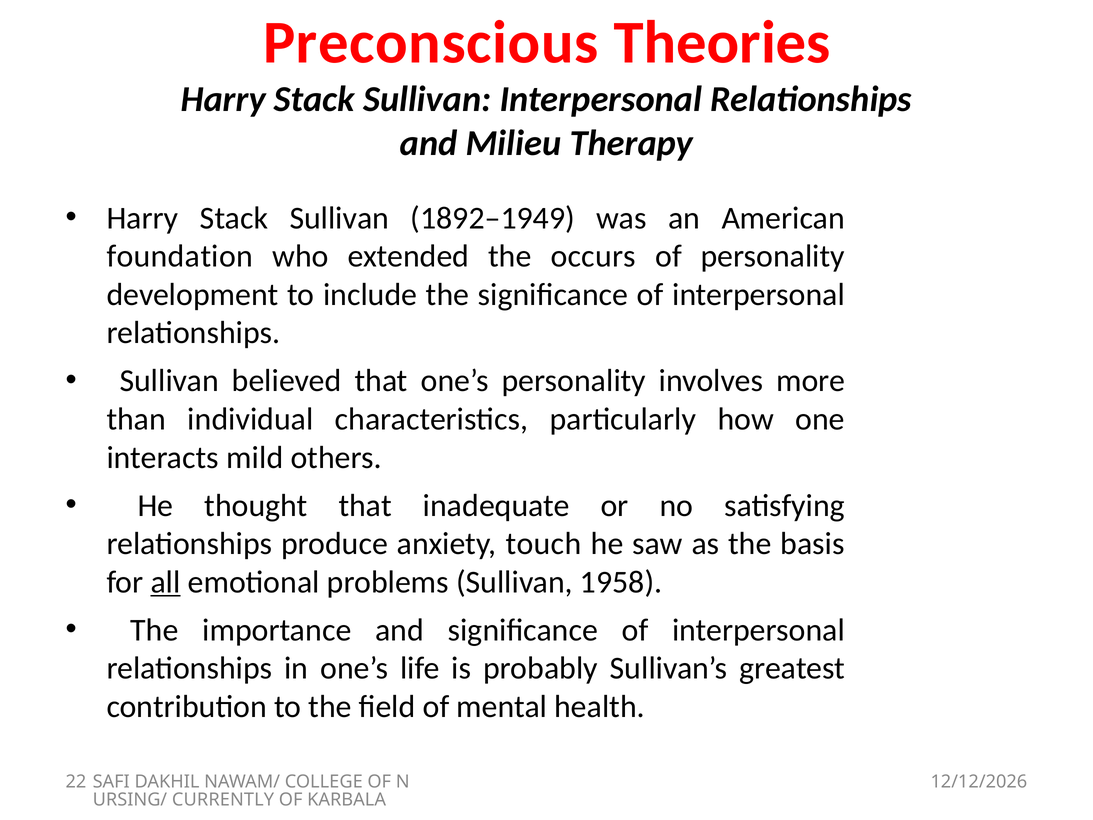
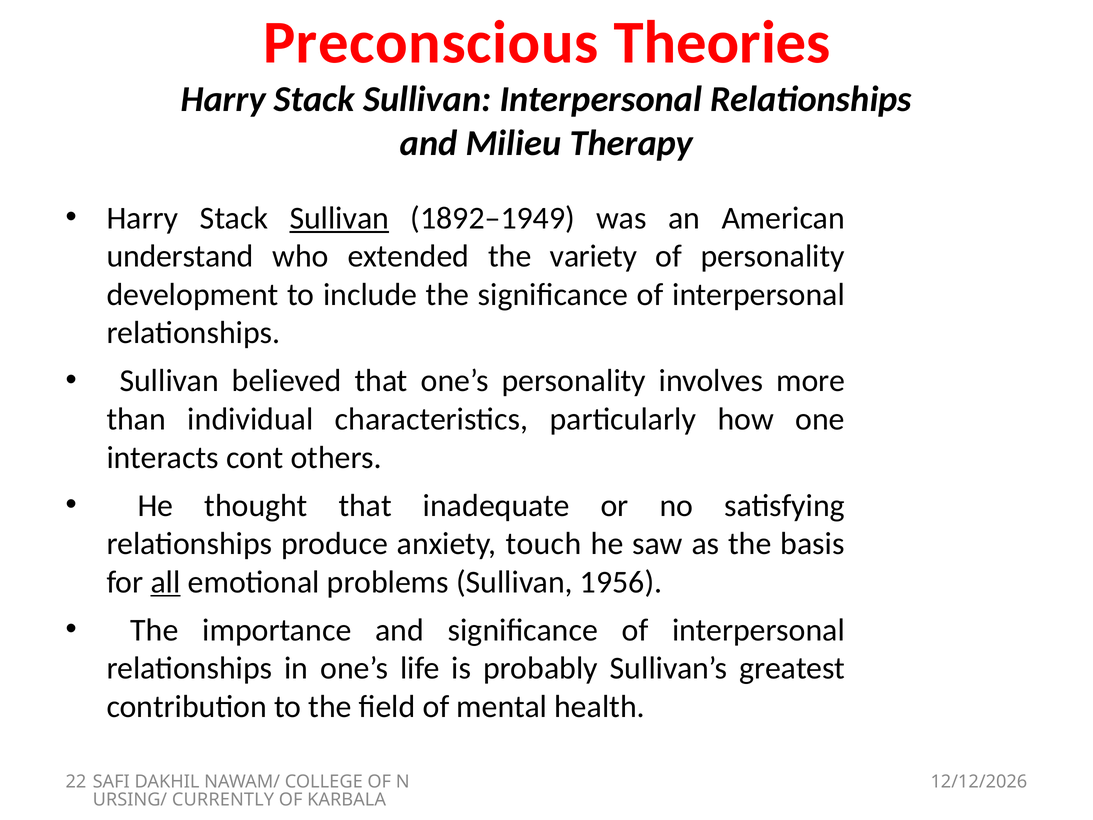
Sullivan at (339, 218) underline: none -> present
foundation: foundation -> understand
occurs: occurs -> variety
mild: mild -> cont
1958: 1958 -> 1956
